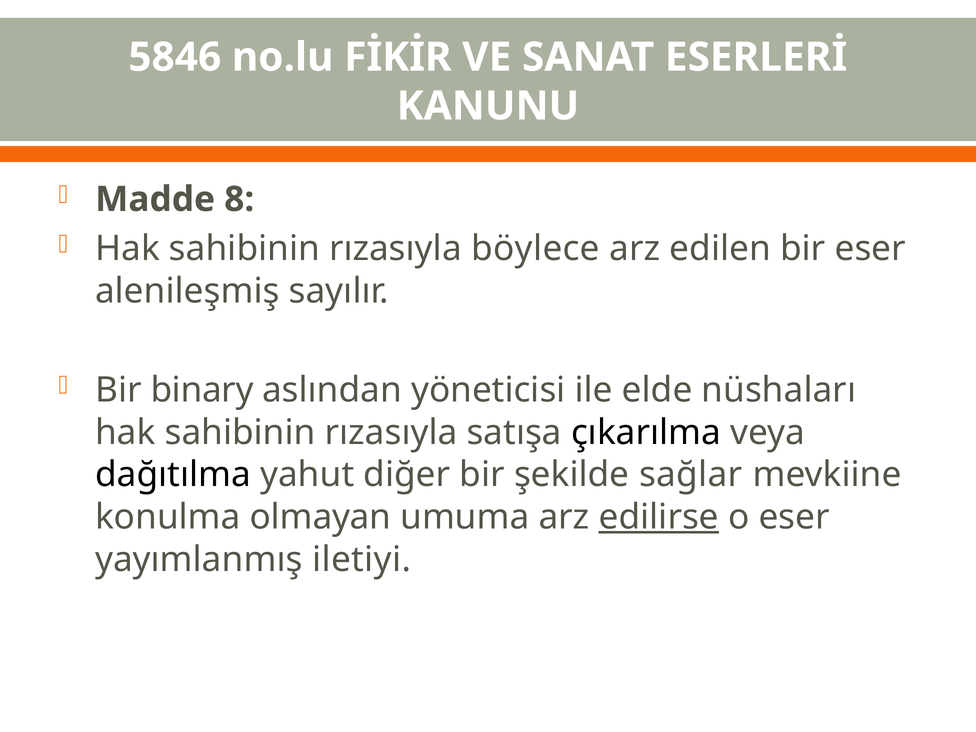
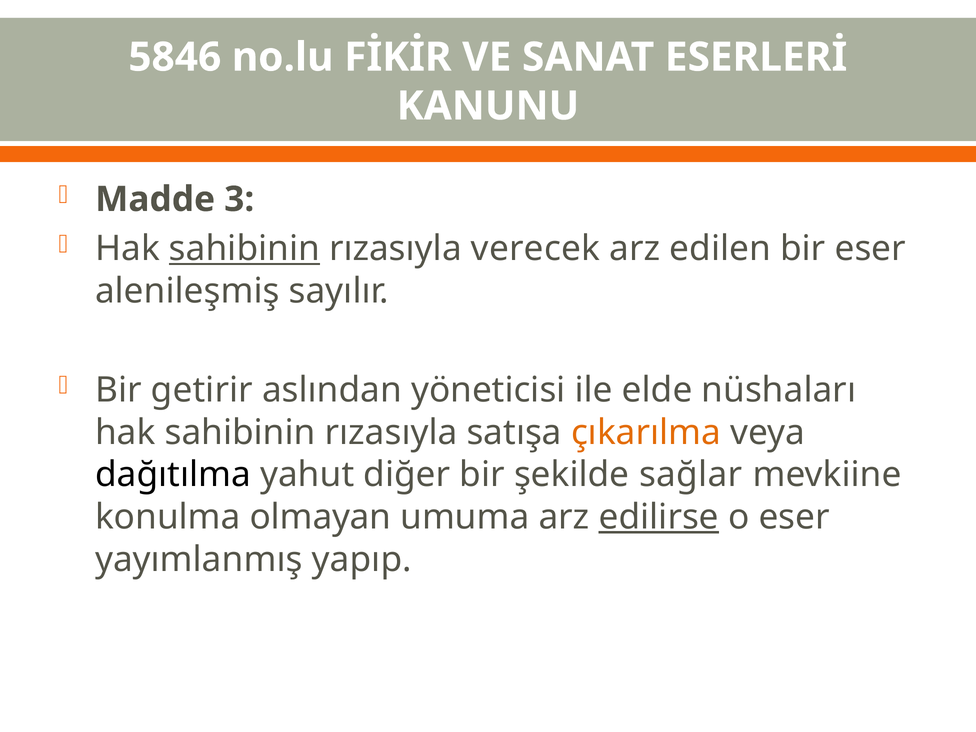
8: 8 -> 3
sahibinin at (244, 249) underline: none -> present
böylece: böylece -> verecek
binary: binary -> getirir
çıkarılma colour: black -> orange
iletiyi: iletiyi -> yapıp
